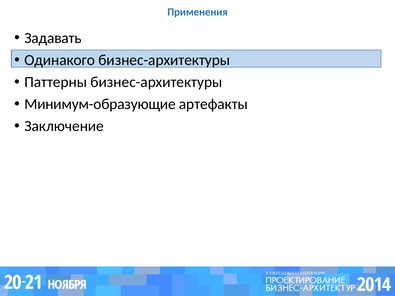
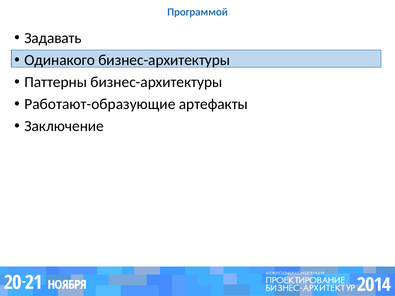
Применения: Применения -> Программой
Минимум-образующие: Минимум-образующие -> Работают-образующие
